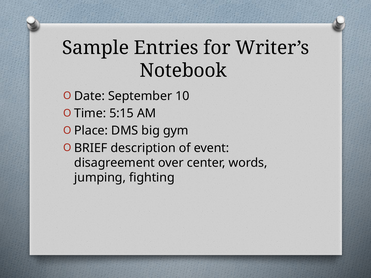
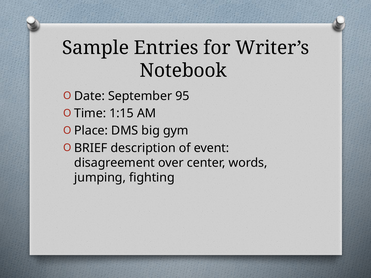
10: 10 -> 95
5:15: 5:15 -> 1:15
